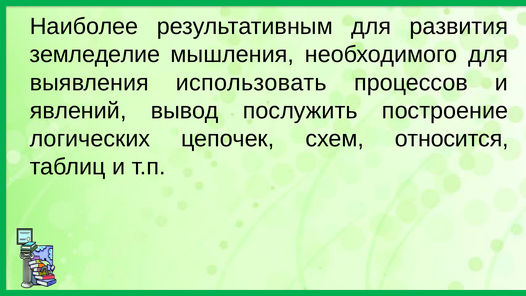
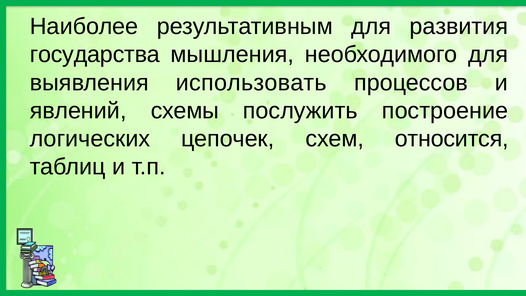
земледелие: земледелие -> государства
вывод: вывод -> схемы
